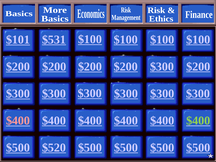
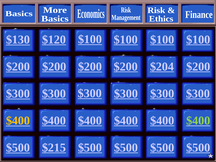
$531: $531 -> $120
$101: $101 -> $130
$300 at (162, 67): $300 -> $204
$400 at (18, 121) colour: pink -> yellow
$520: $520 -> $215
